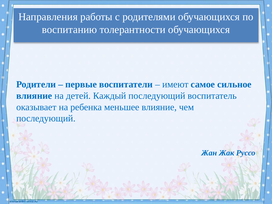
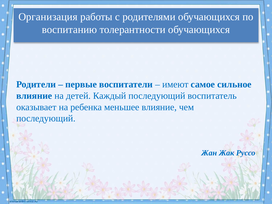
Направления: Направления -> Организация
